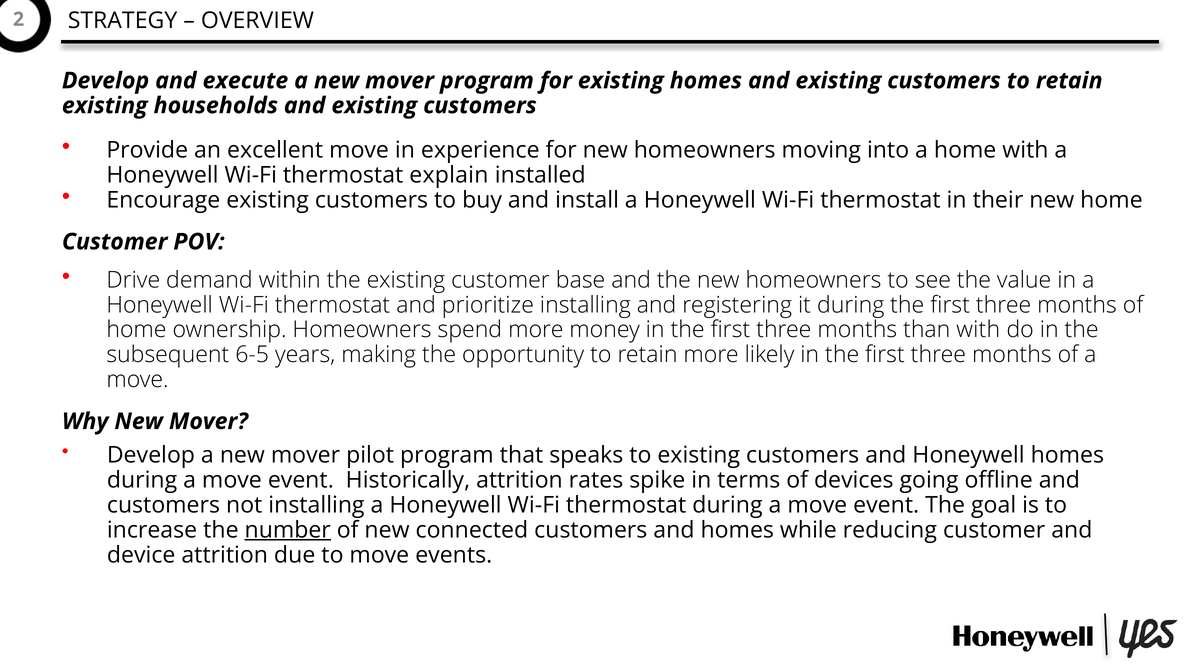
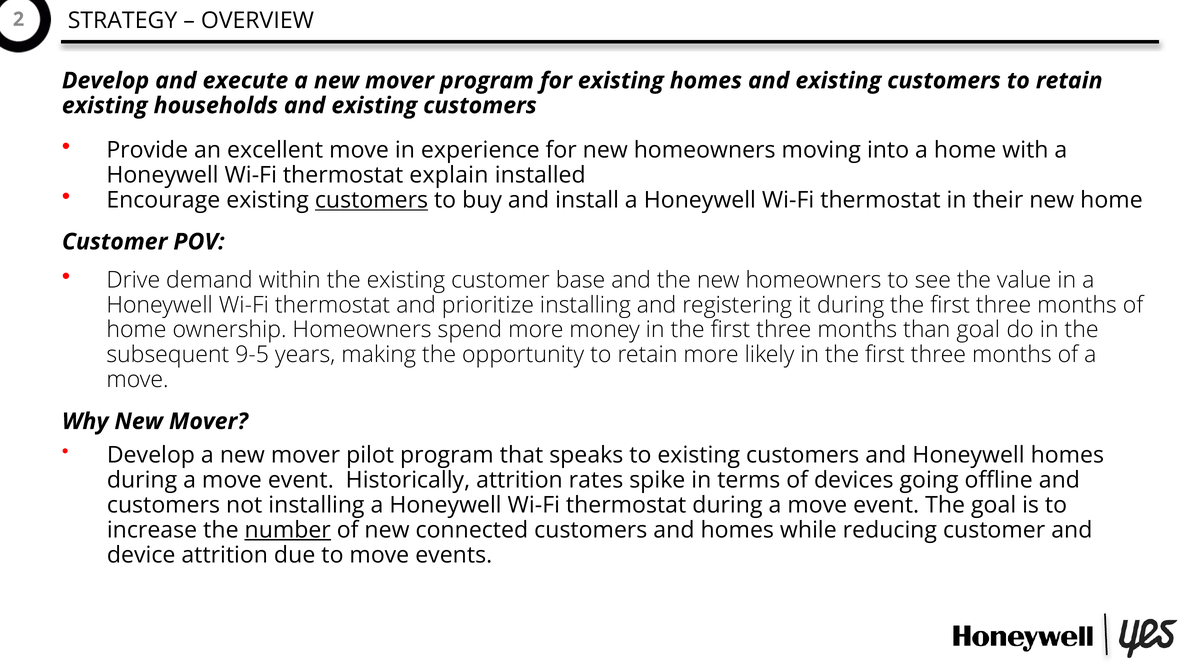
customers at (371, 200) underline: none -> present
than with: with -> goal
6-5: 6-5 -> 9-5
